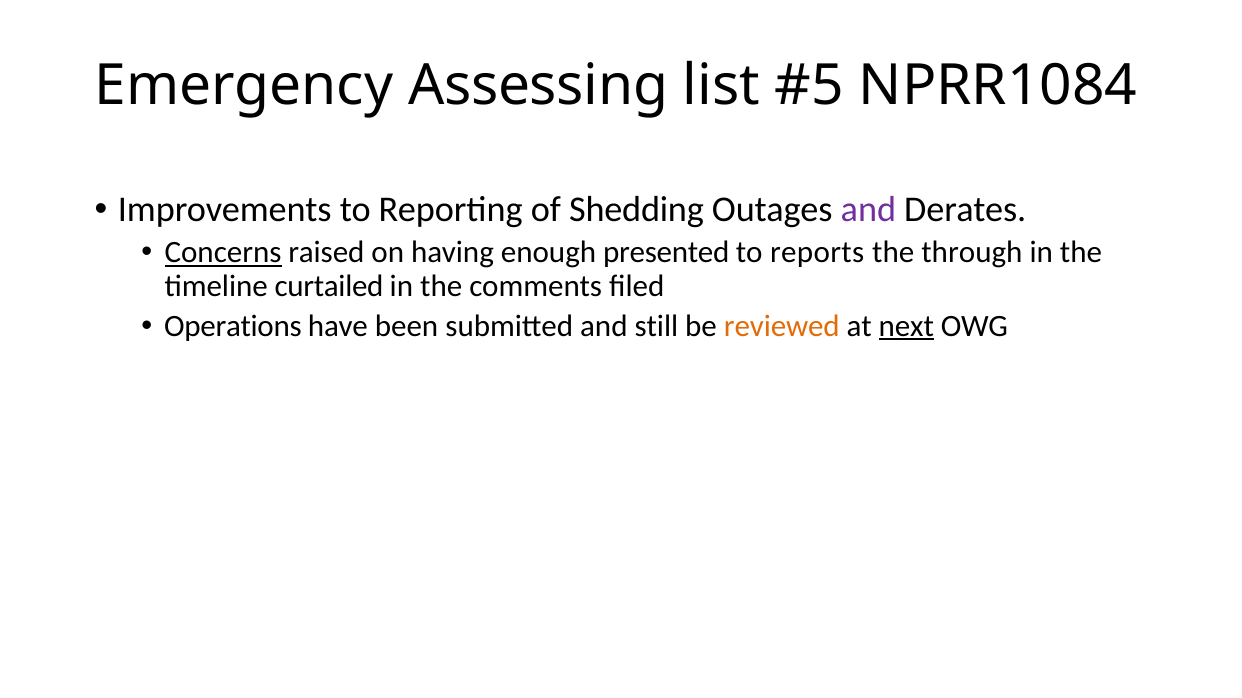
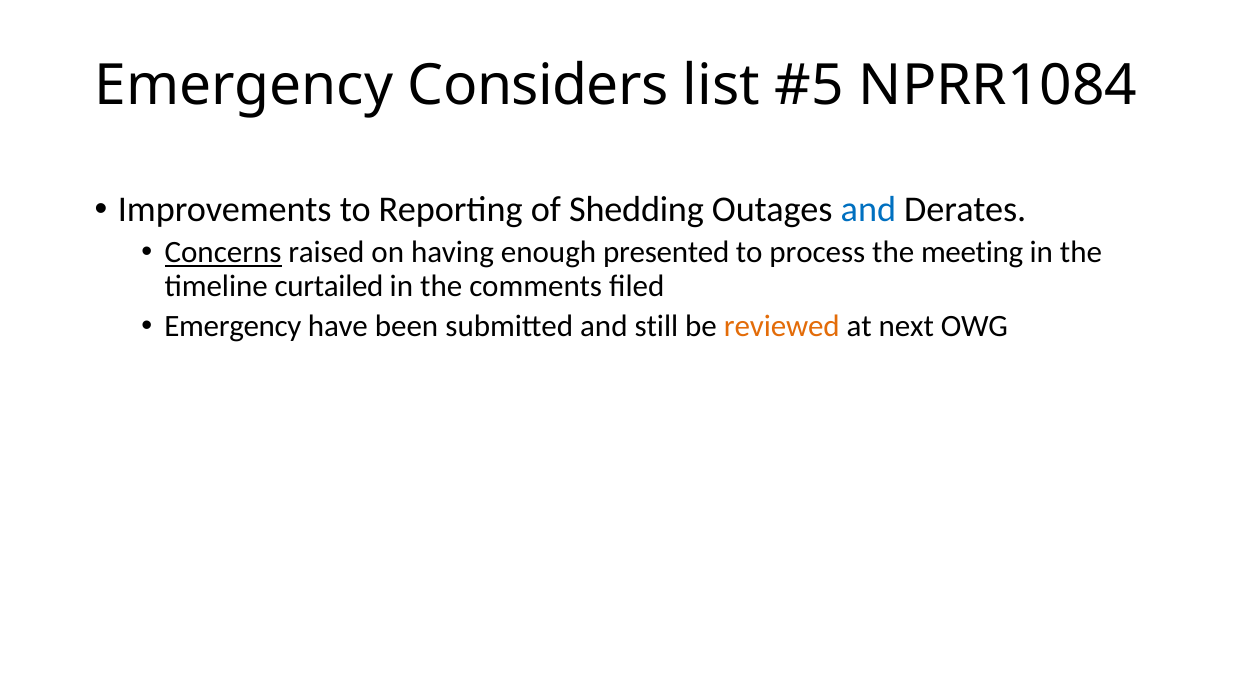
Assessing: Assessing -> Considers
and at (868, 210) colour: purple -> blue
reports: reports -> process
through: through -> meeting
Operations at (233, 326): Operations -> Emergency
next underline: present -> none
